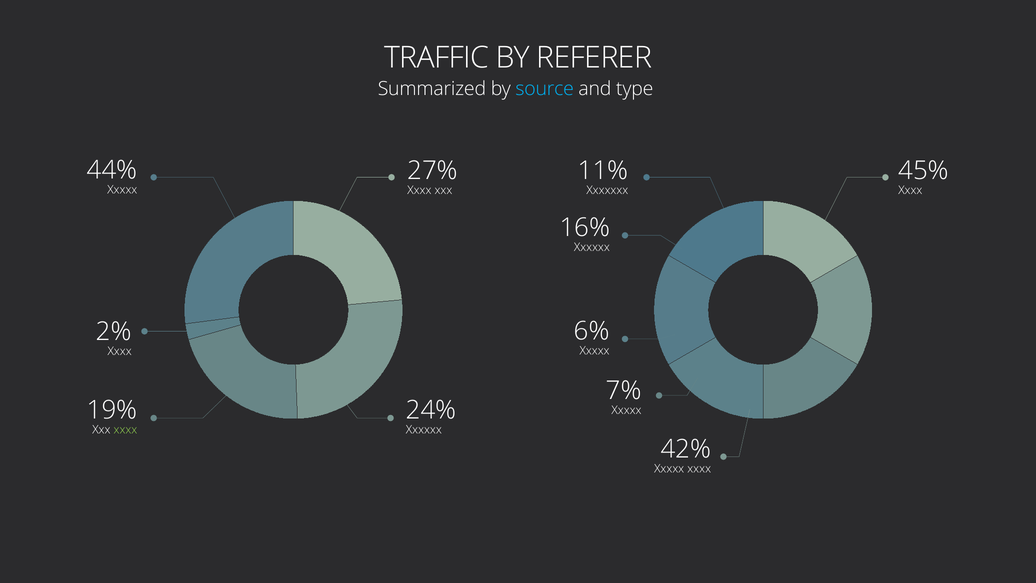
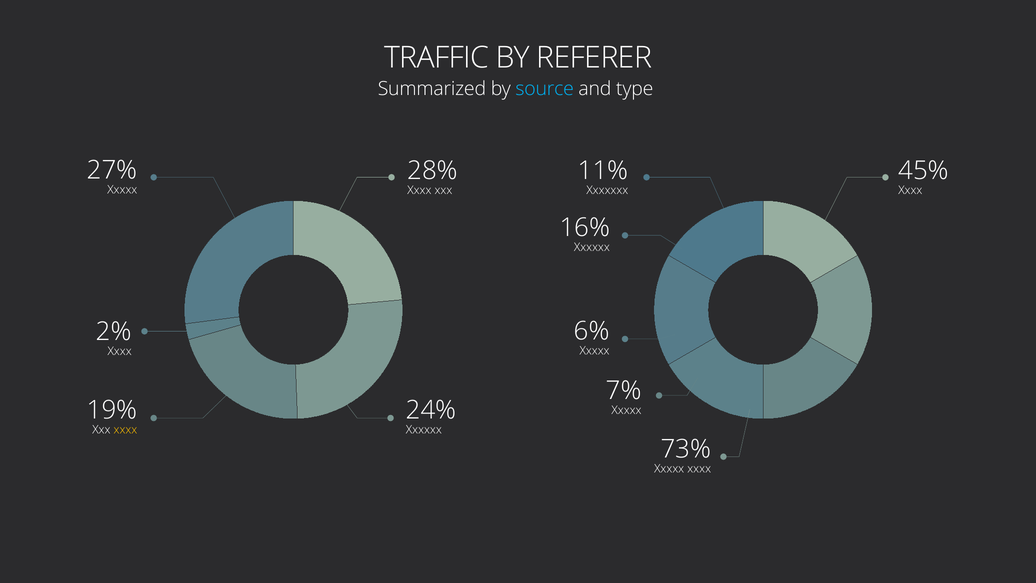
44%: 44% -> 27%
27%: 27% -> 28%
xxxx at (125, 430) colour: light green -> yellow
42%: 42% -> 73%
